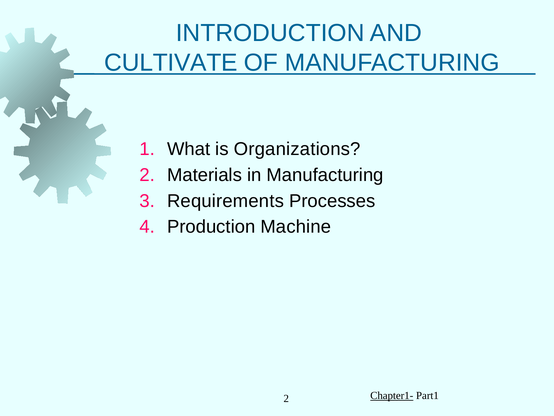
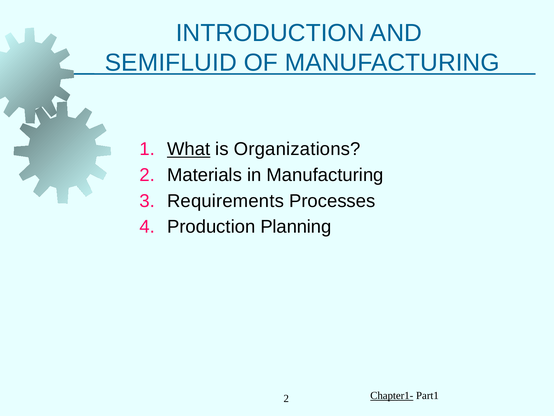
CULTIVATE: CULTIVATE -> SEMIFLUID
What underline: none -> present
Machine: Machine -> Planning
